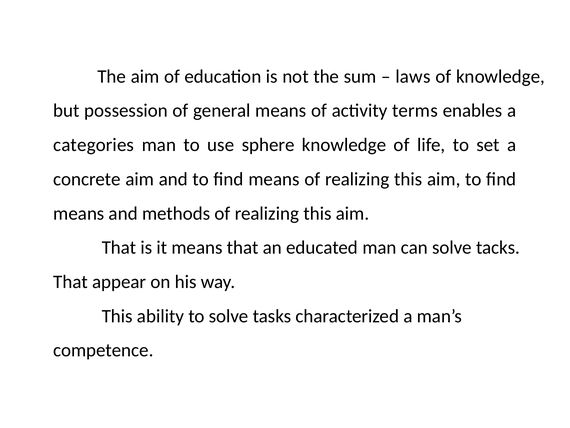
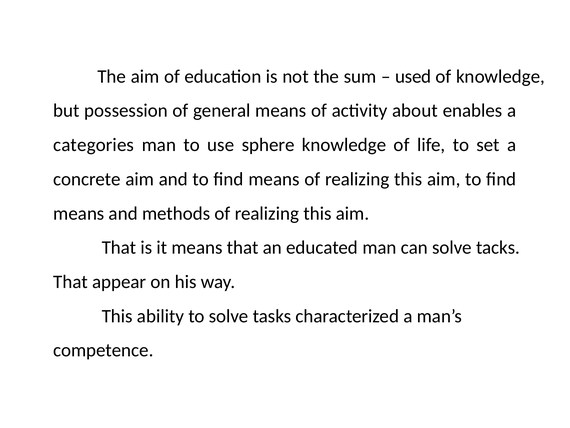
laws: laws -> used
terms: terms -> about
